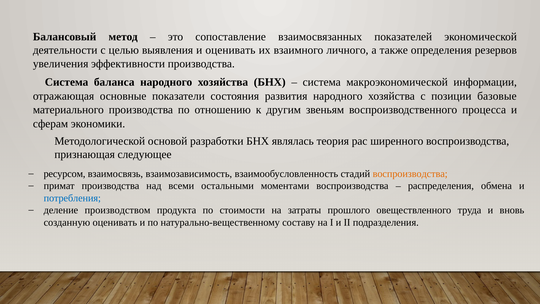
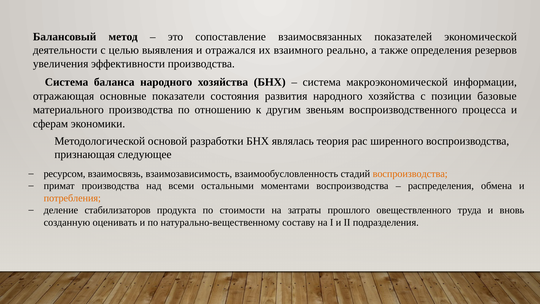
и оценивать: оценивать -> отражался
личного: личного -> реально
потребления colour: blue -> orange
производством: производством -> стабилизаторов
